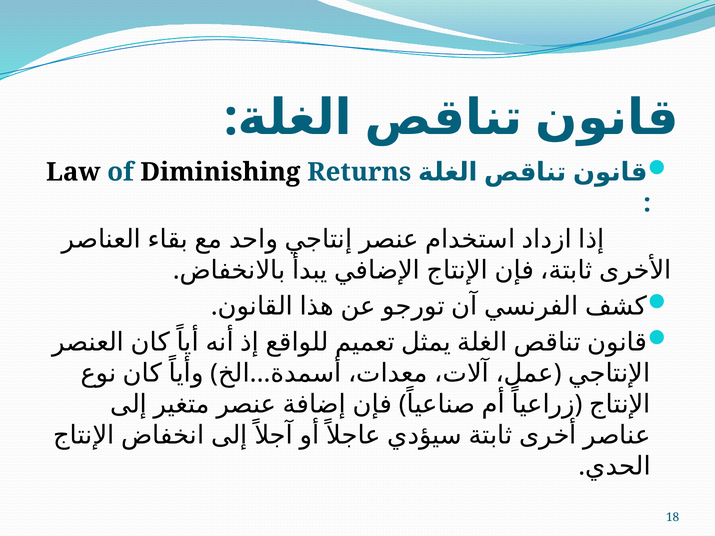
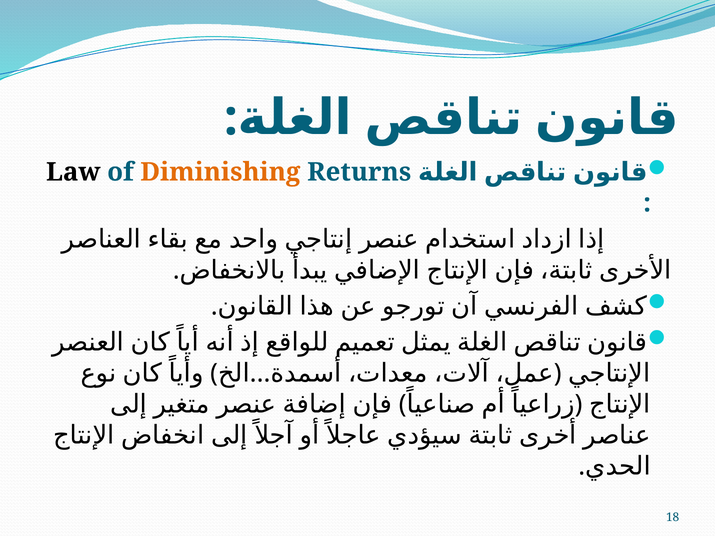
Diminishing colour: black -> orange
